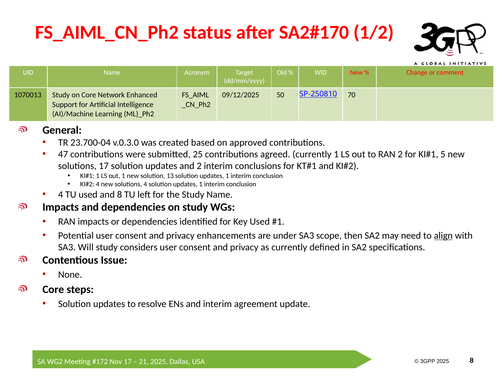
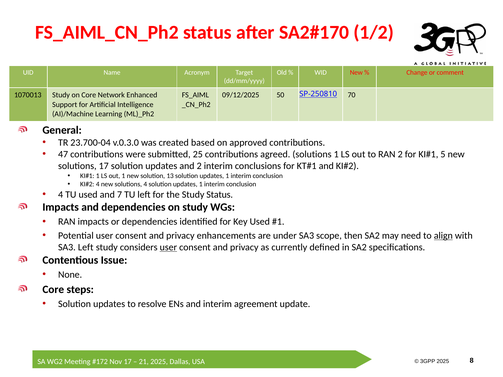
agreed currently: currently -> solutions
and 8: 8 -> 7
Study Name: Name -> Status
SA3 Will: Will -> Left
user at (168, 247) underline: none -> present
